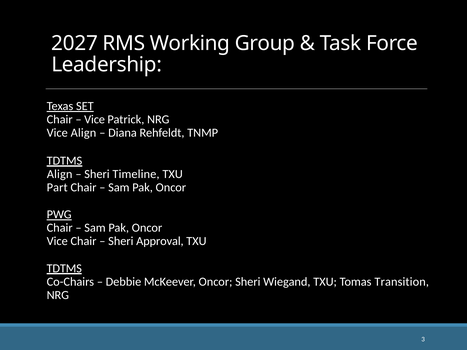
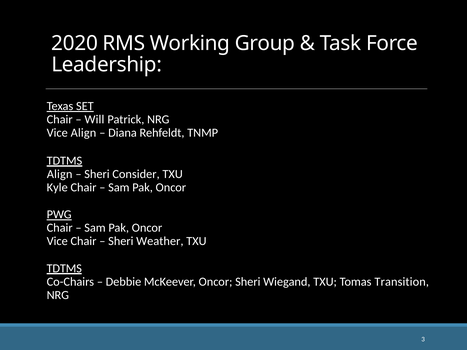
2027: 2027 -> 2020
Vice at (95, 120): Vice -> Will
Timeline: Timeline -> Consider
Part: Part -> Kyle
Approval: Approval -> Weather
